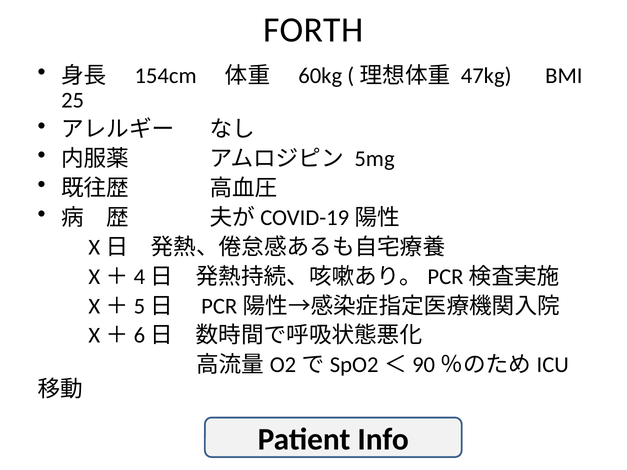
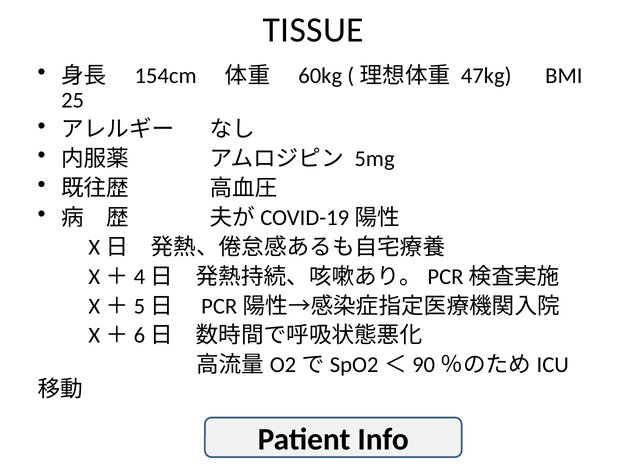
FORTH: FORTH -> TISSUE
